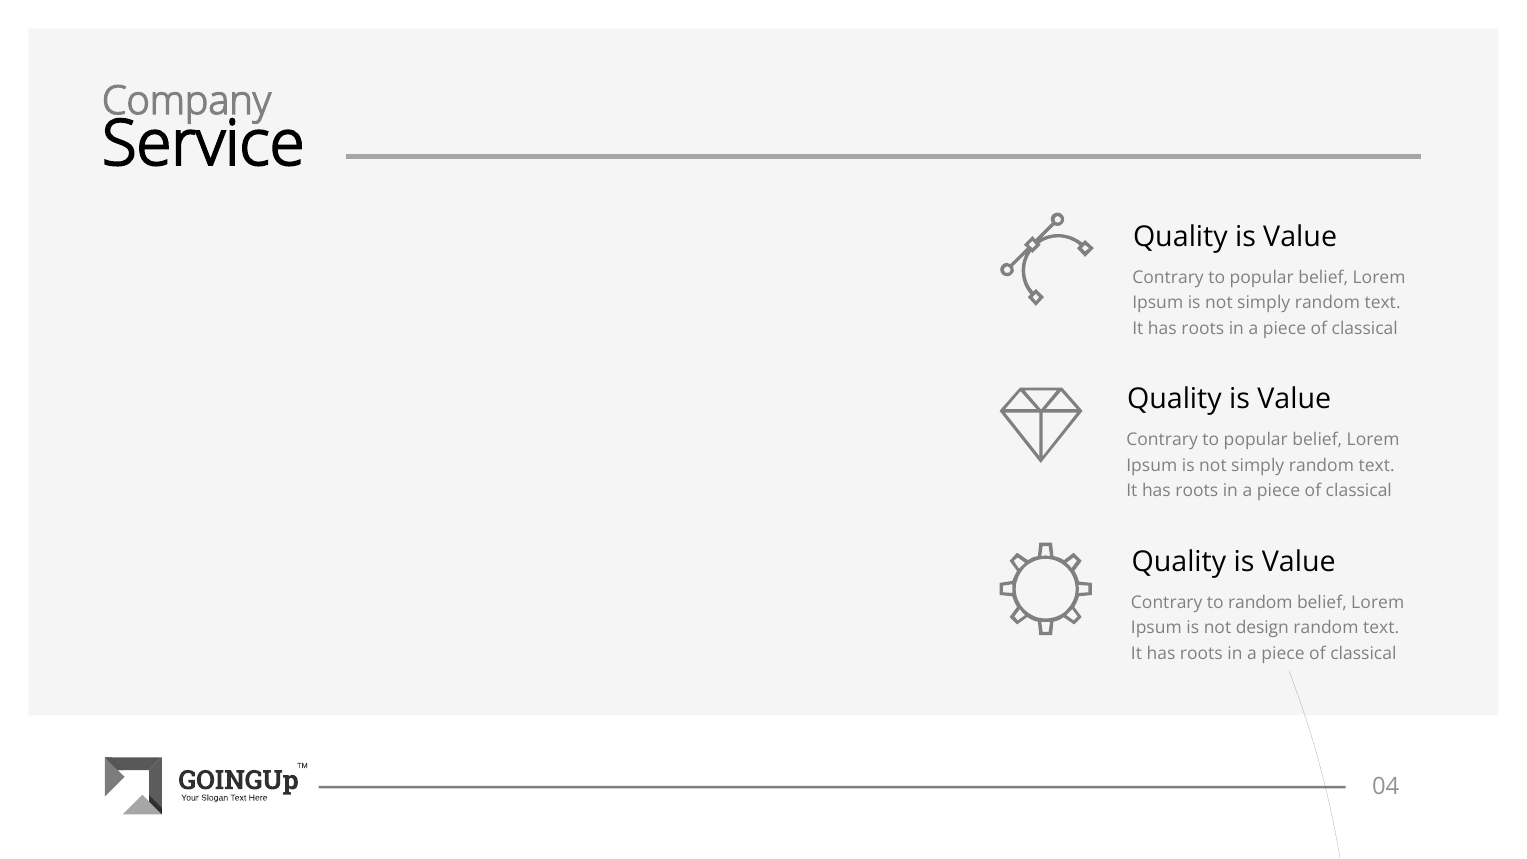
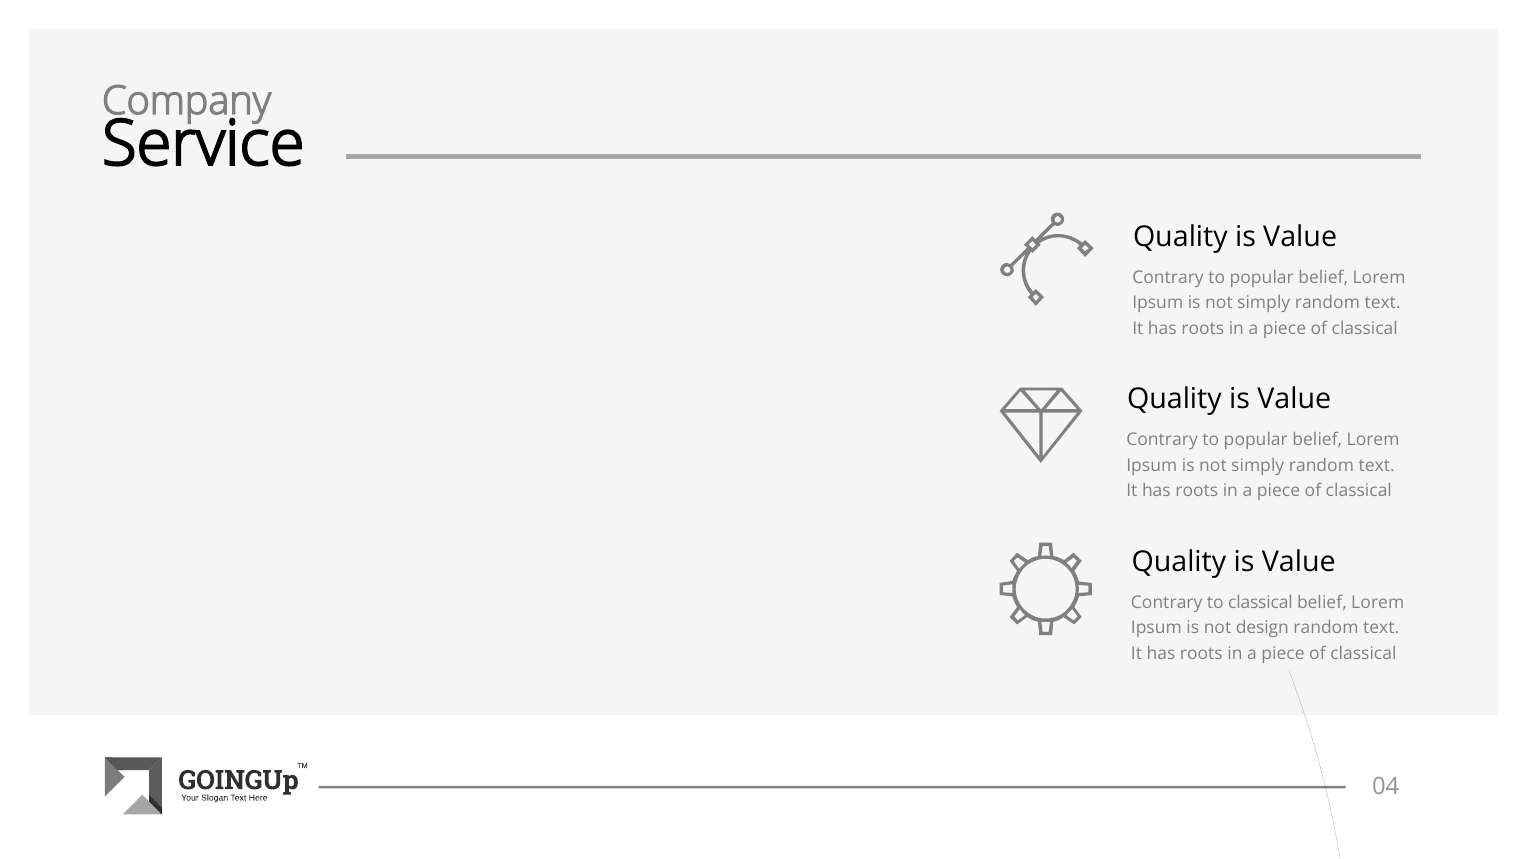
to random: random -> classical
